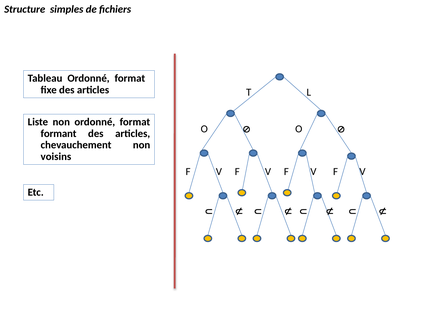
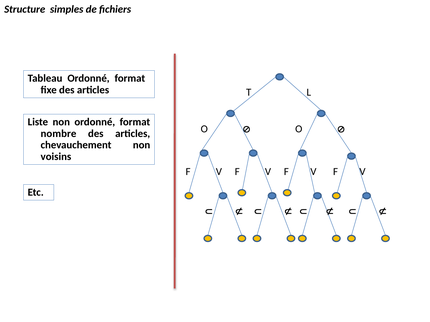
formant: formant -> nombre
